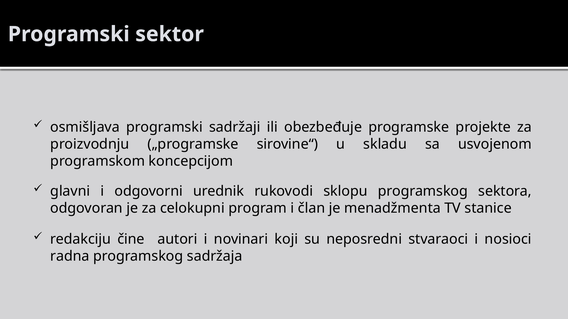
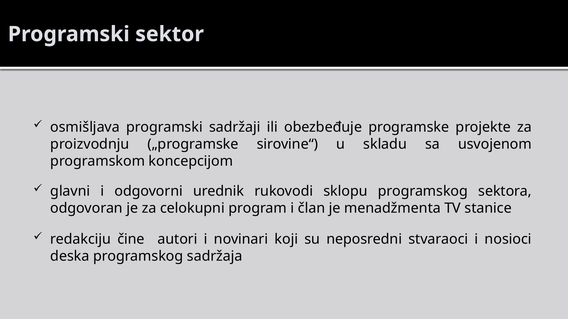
radna: radna -> deska
